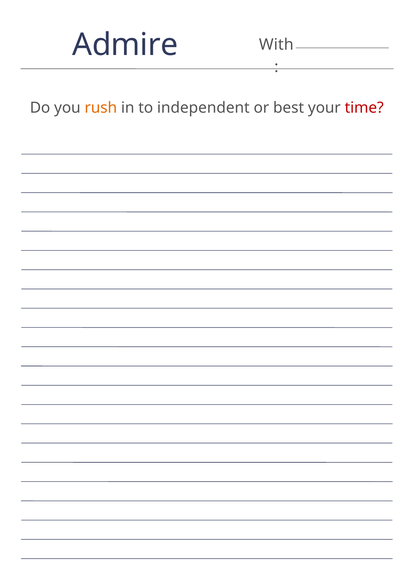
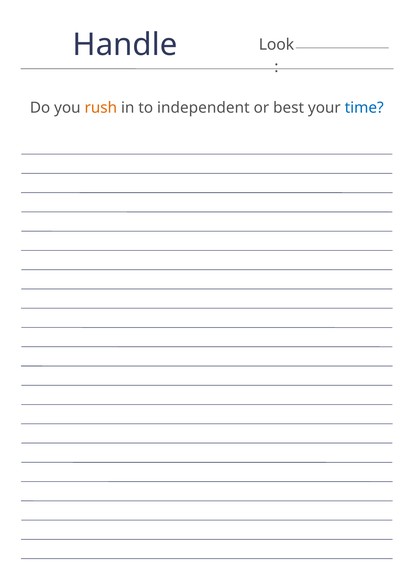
Admire: Admire -> Handle
With: With -> Look
time colour: red -> blue
